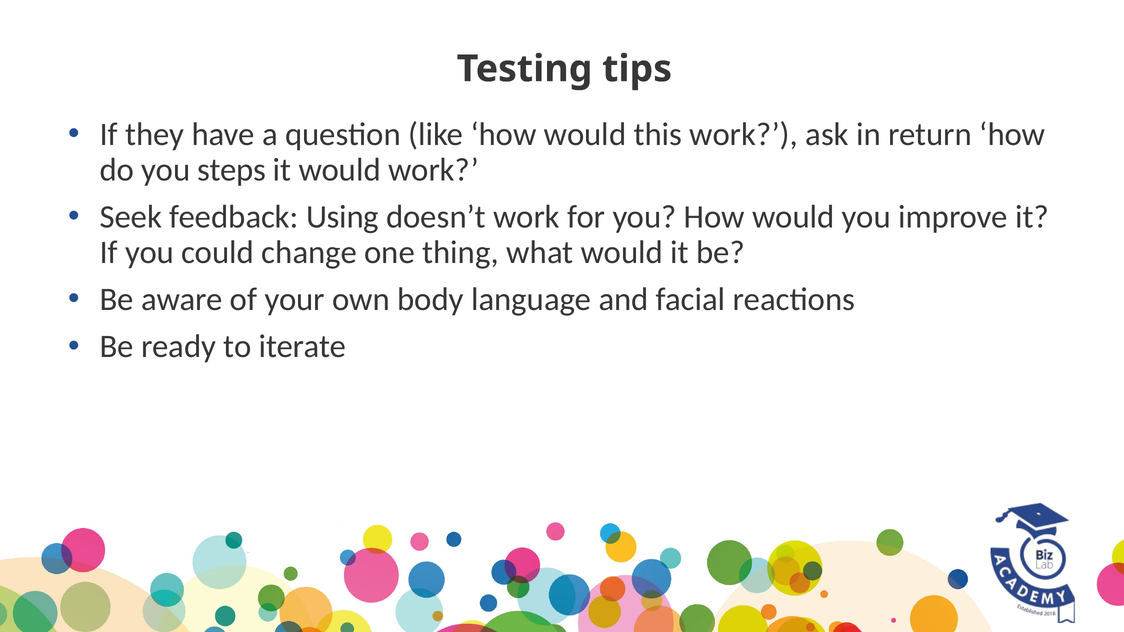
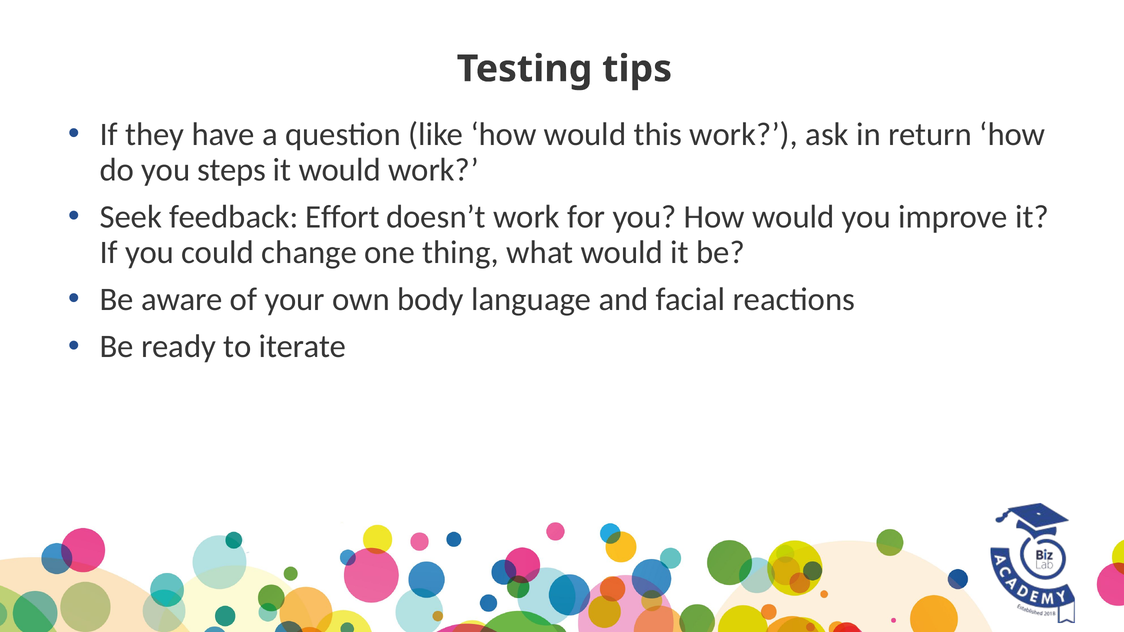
Using: Using -> Effort
